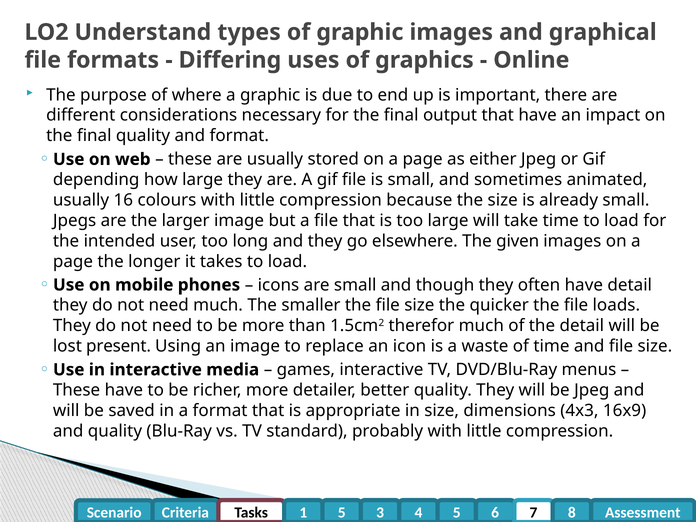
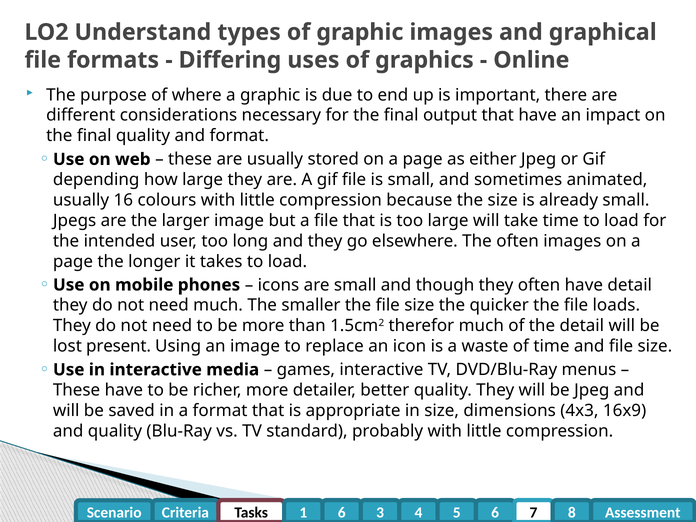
The given: given -> often
1 5: 5 -> 6
